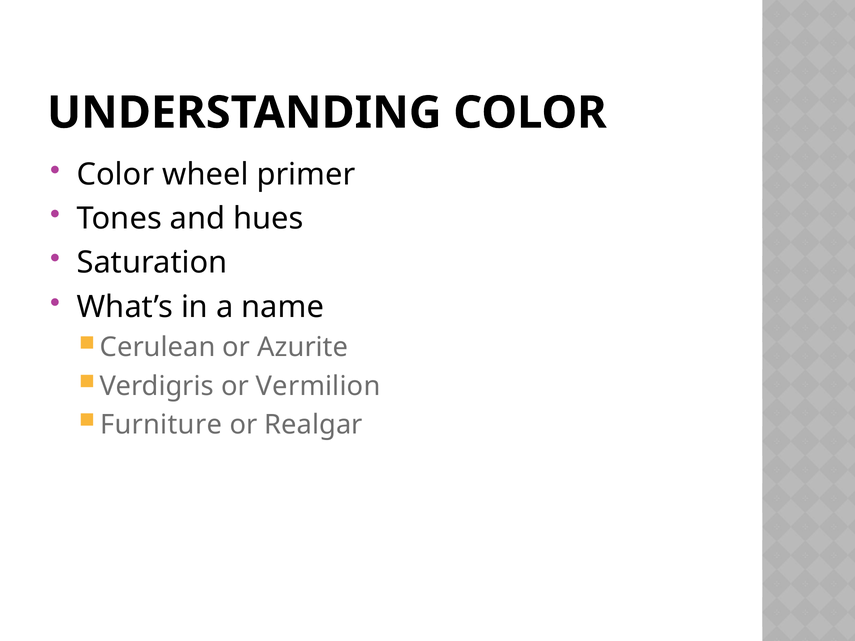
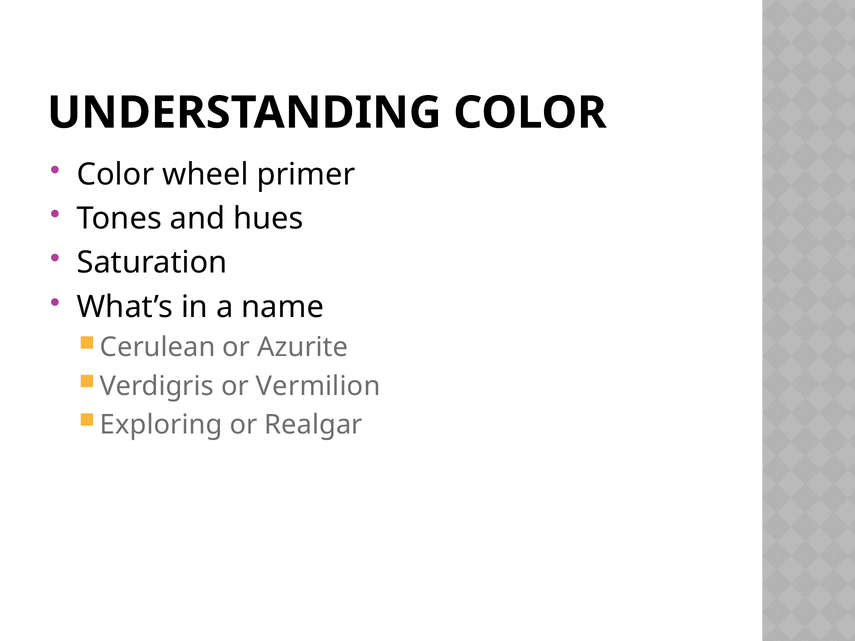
Furniture: Furniture -> Exploring
